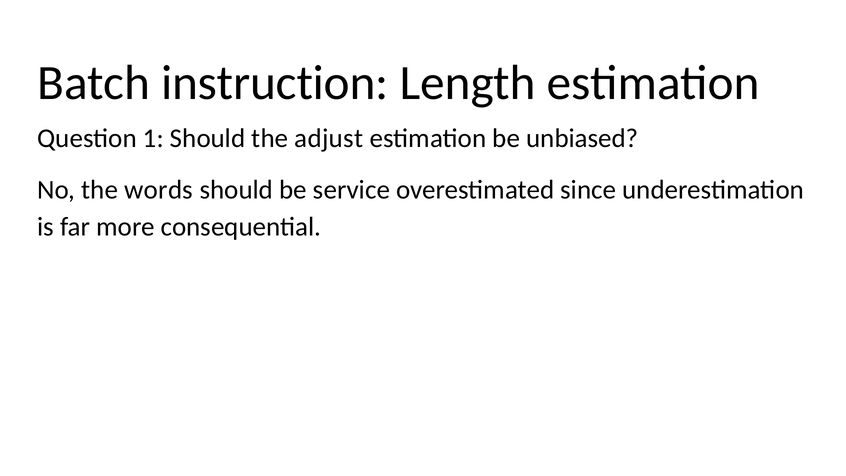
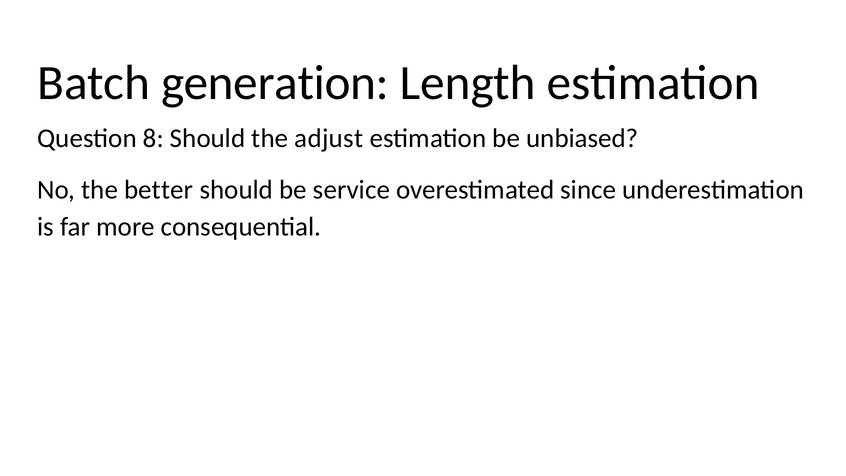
instruction: instruction -> generation
1: 1 -> 8
words: words -> better
